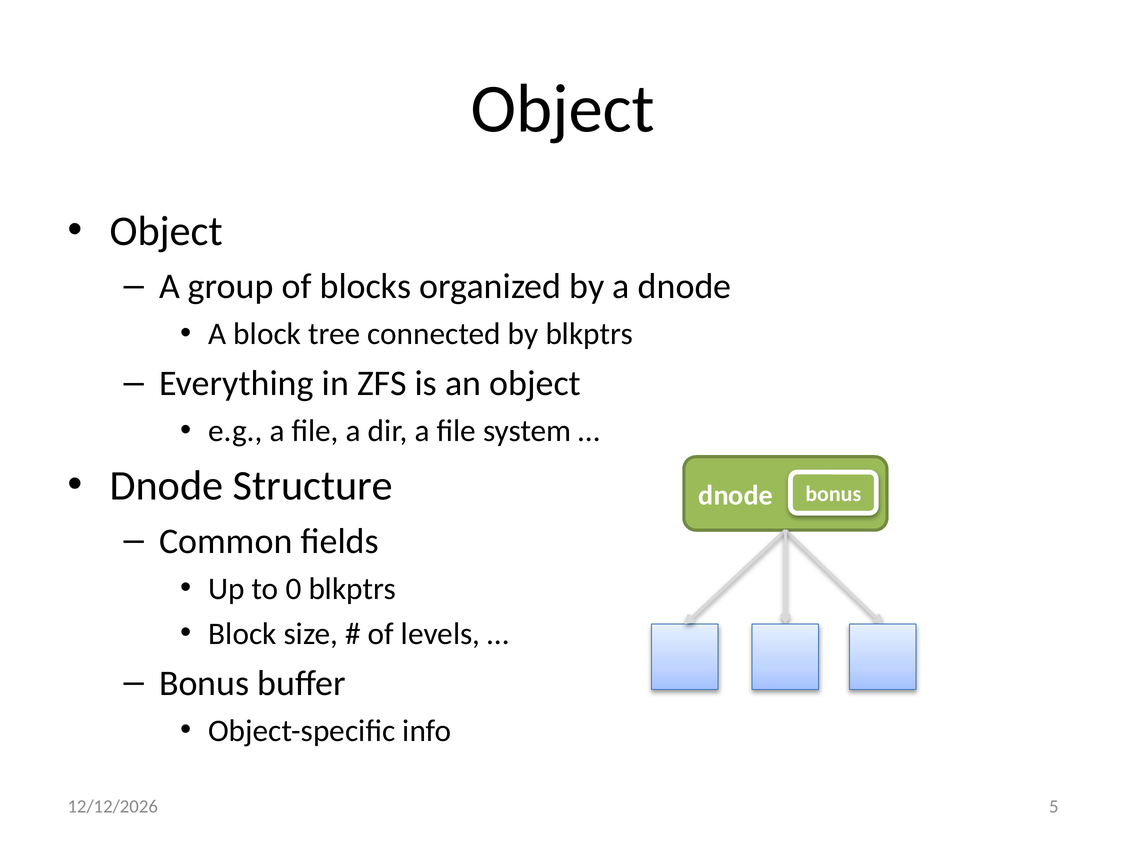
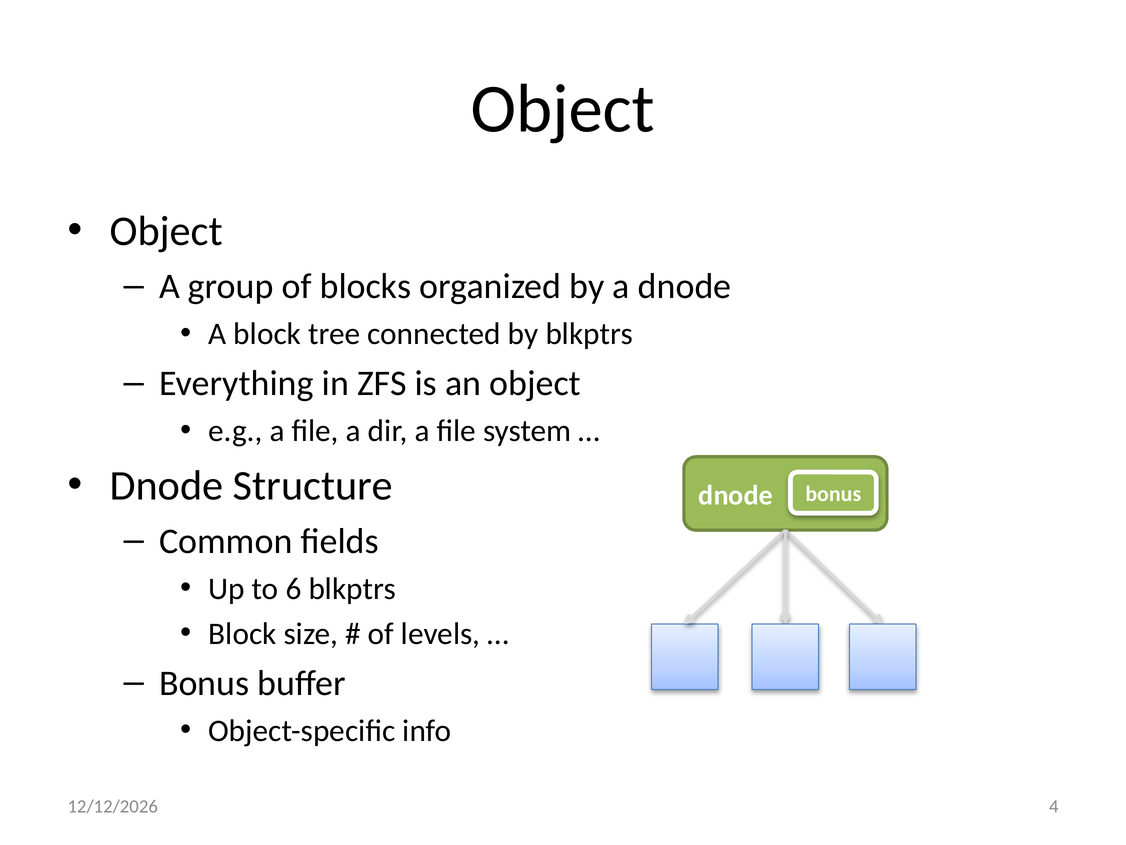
0: 0 -> 6
5: 5 -> 4
